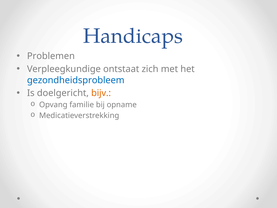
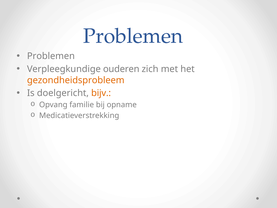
Handicaps at (133, 36): Handicaps -> Problemen
ontstaat: ontstaat -> ouderen
gezondheidsprobleem colour: blue -> orange
